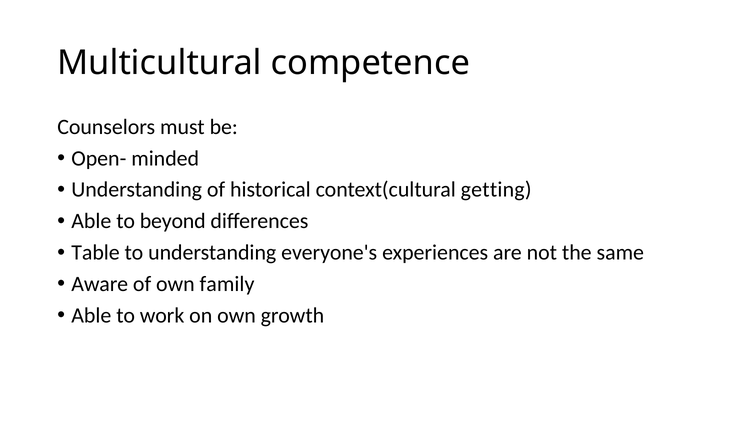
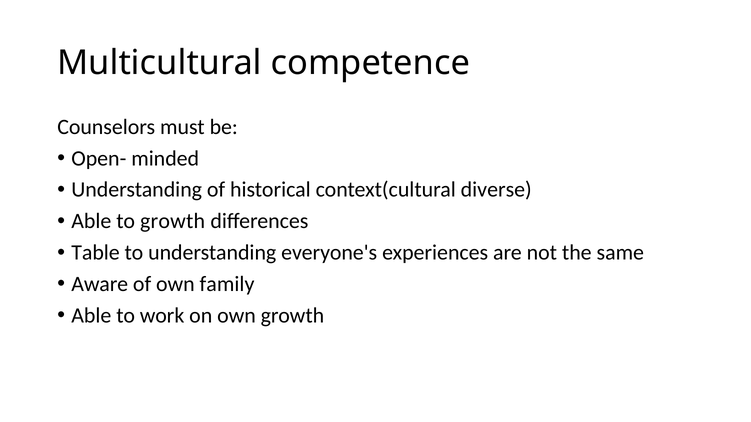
getting: getting -> diverse
to beyond: beyond -> growth
